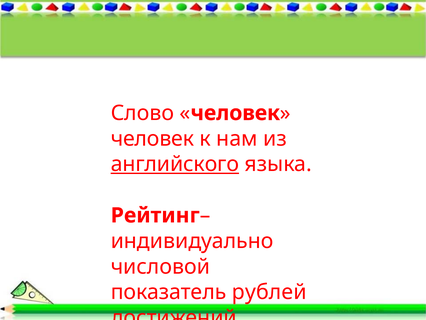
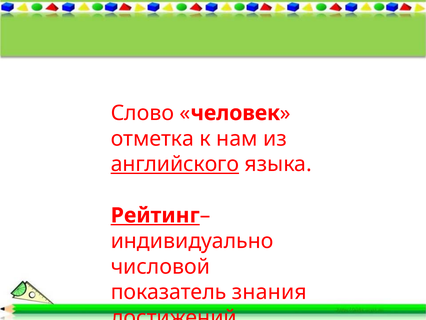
человек at (152, 138): человек -> отметка
Рейтинг underline: none -> present
рублей: рублей -> знания
